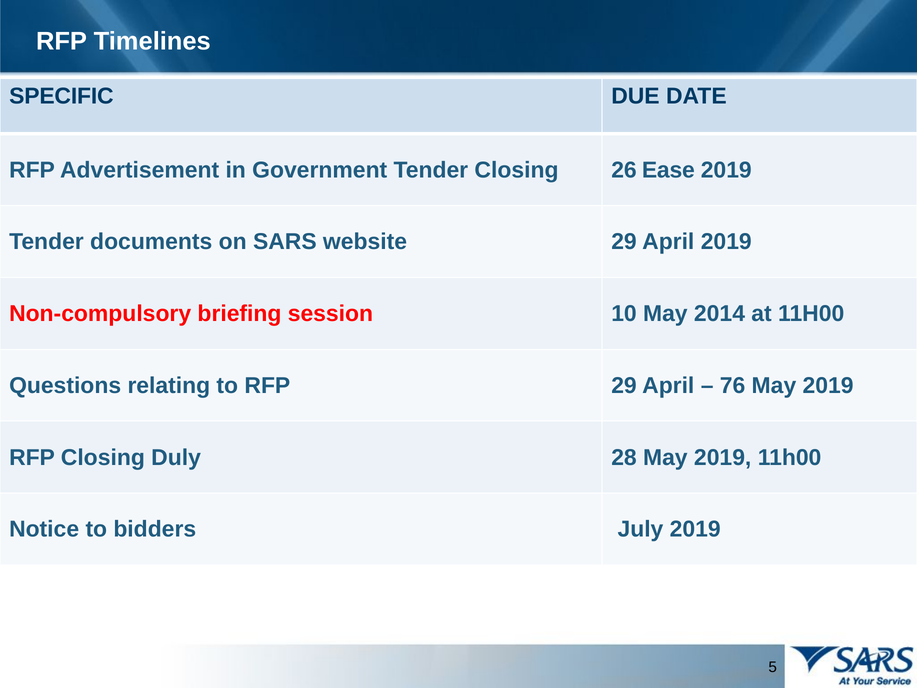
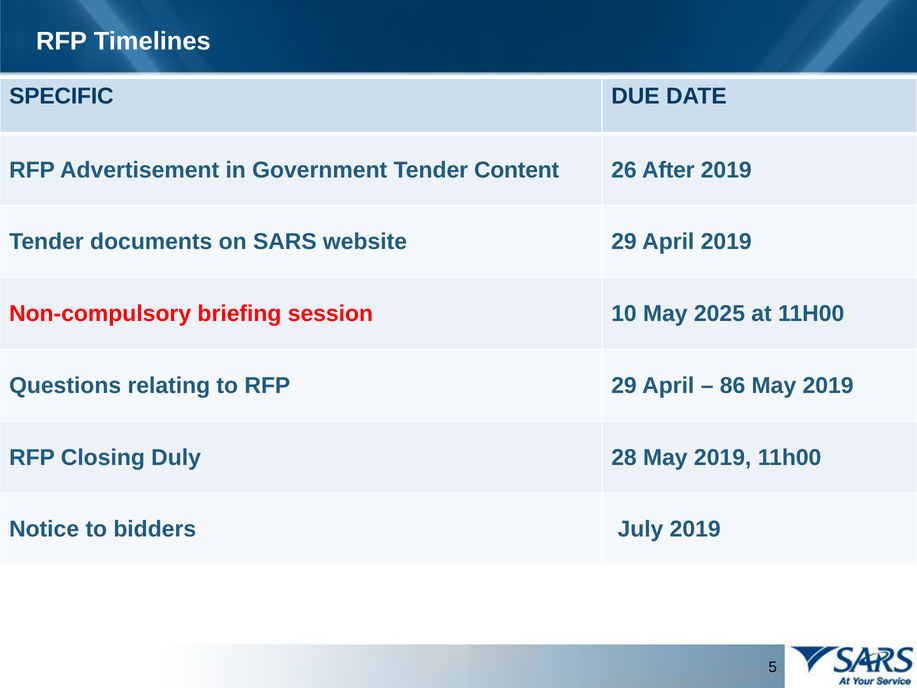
Tender Closing: Closing -> Content
Ease: Ease -> After
2014: 2014 -> 2025
76: 76 -> 86
